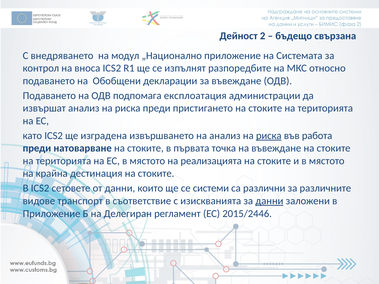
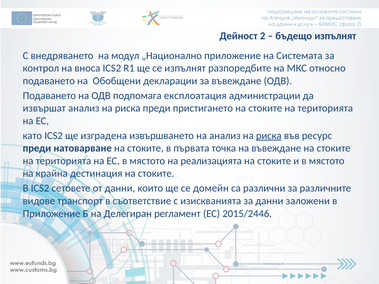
бъдещо свързана: свързана -> изпълнят
работа: работа -> ресурс
системи: системи -> домейн
данни at (269, 201) underline: present -> none
